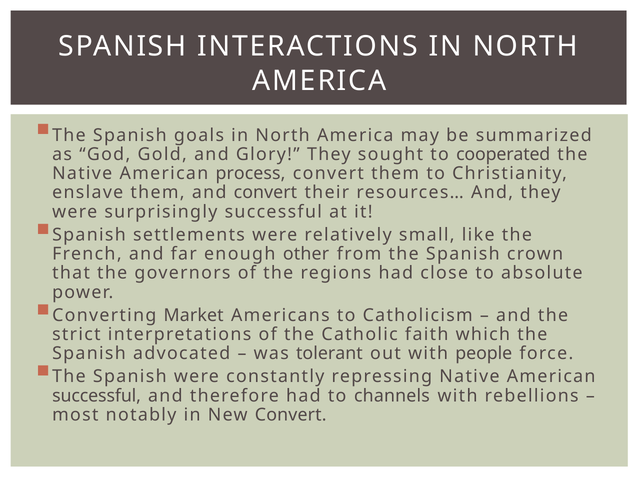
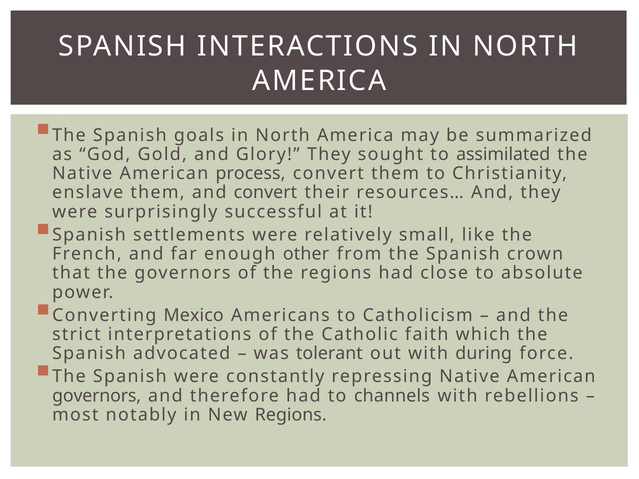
cooperated: cooperated -> assimilated
Market: Market -> Mexico
people: people -> during
successful at (97, 396): successful -> governors
New Convert: Convert -> Regions
